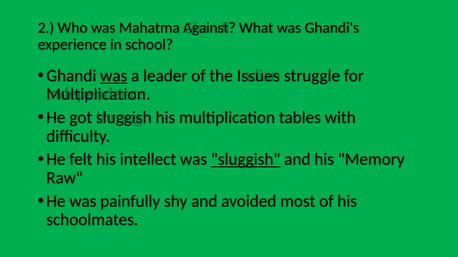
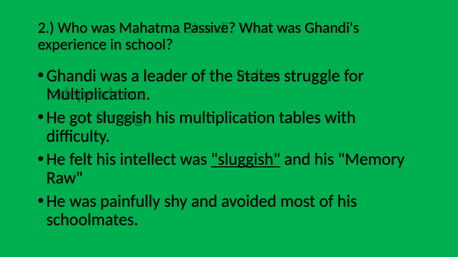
Against: Against -> Passive
was at (114, 76) underline: present -> none
Issues: Issues -> States
